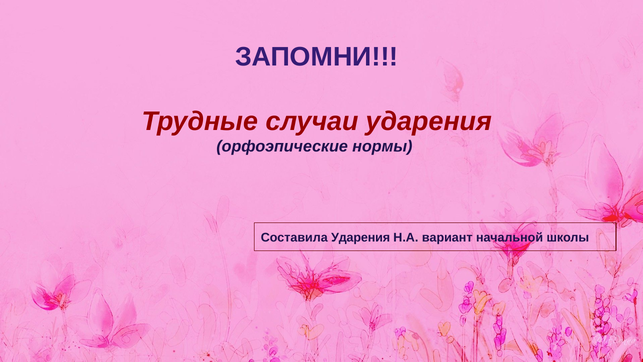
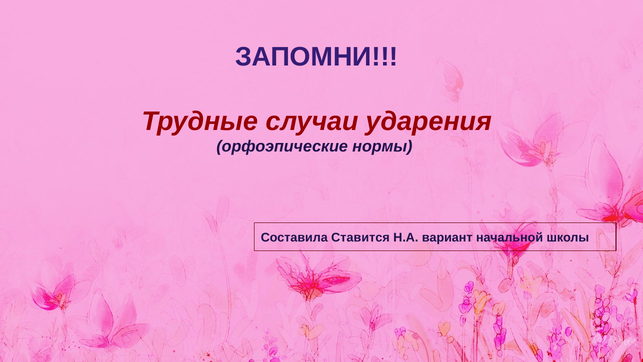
Составила Ударения: Ударения -> Ставится
